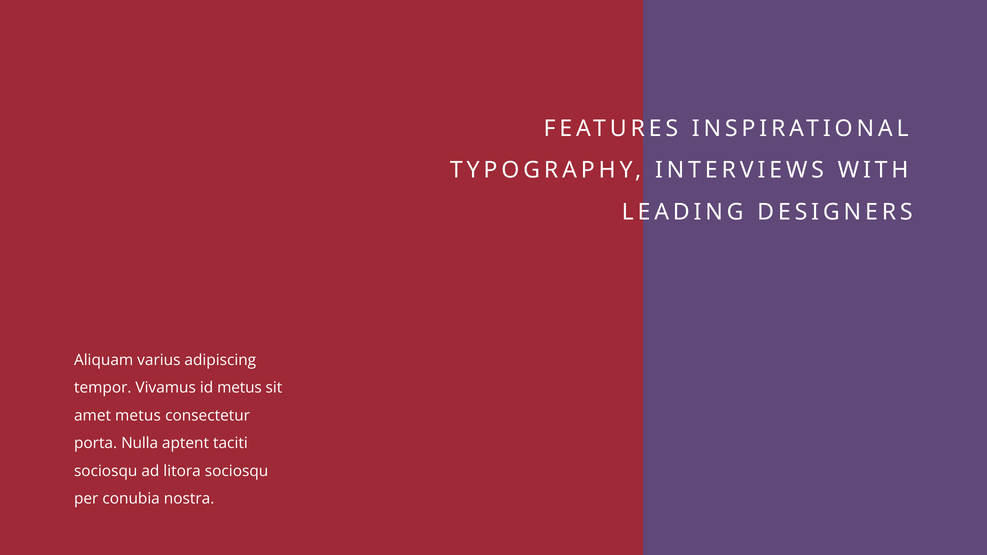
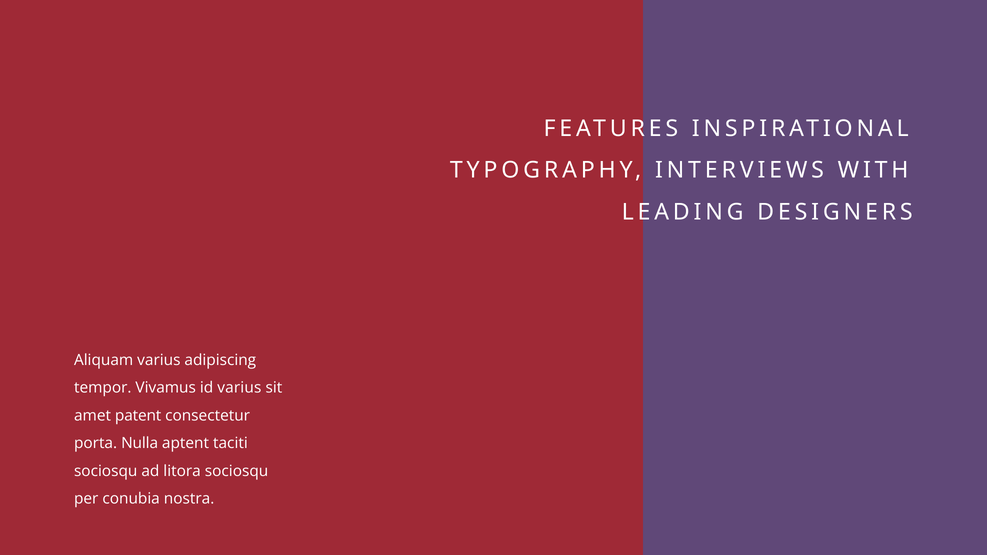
id metus: metus -> varius
amet metus: metus -> patent
